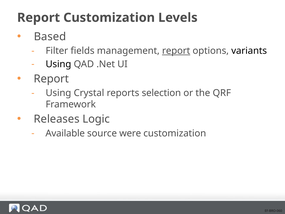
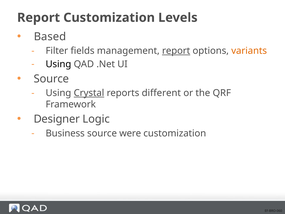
variants colour: black -> orange
Report at (51, 79): Report -> Source
Crystal underline: none -> present
selection: selection -> different
Releases: Releases -> Designer
Available: Available -> Business
